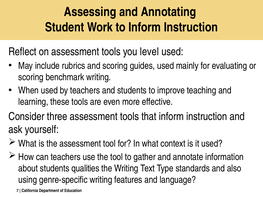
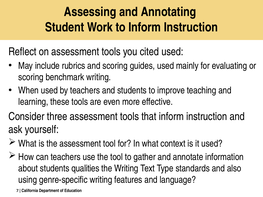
level: level -> cited
